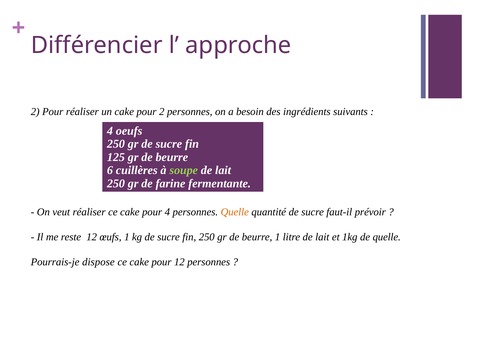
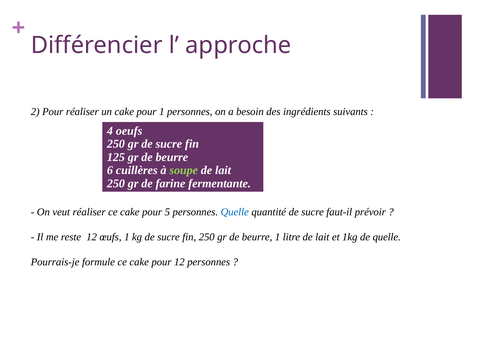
pour 2: 2 -> 1
pour 4: 4 -> 5
Quelle at (235, 212) colour: orange -> blue
dispose: dispose -> formule
